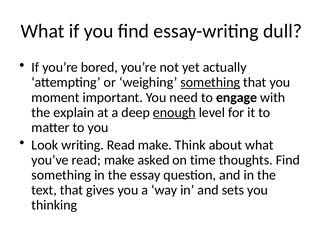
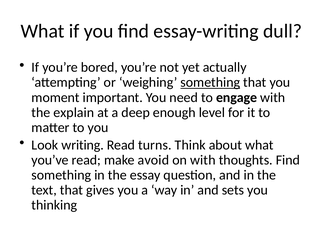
enough underline: present -> none
make at (155, 145): make -> turns
asked: asked -> avoid
on time: time -> with
